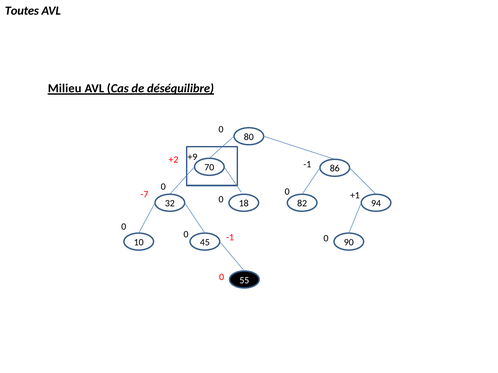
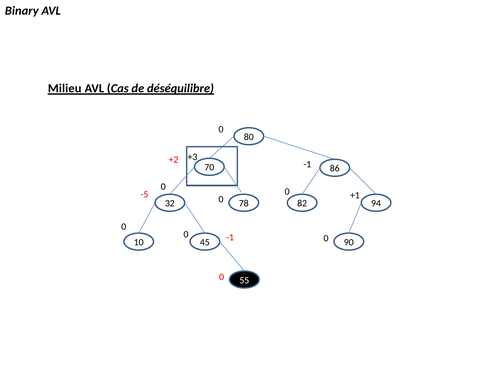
Toutes: Toutes -> Binary
+9: +9 -> +3
-7: -7 -> -5
18: 18 -> 78
